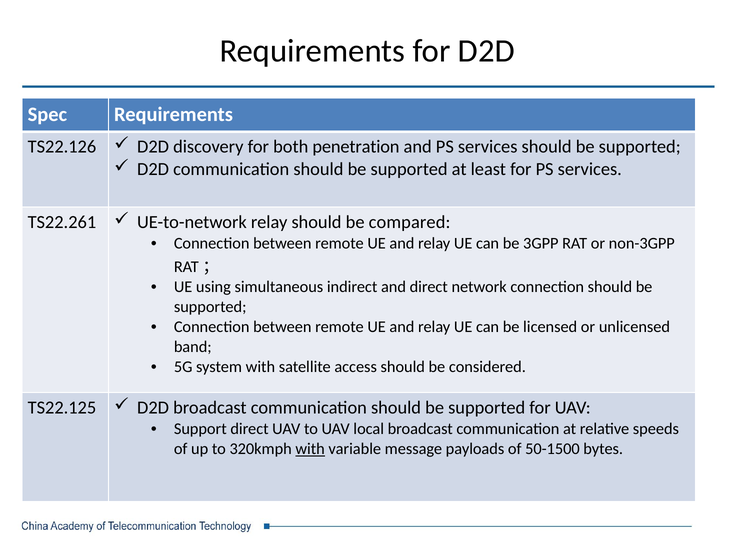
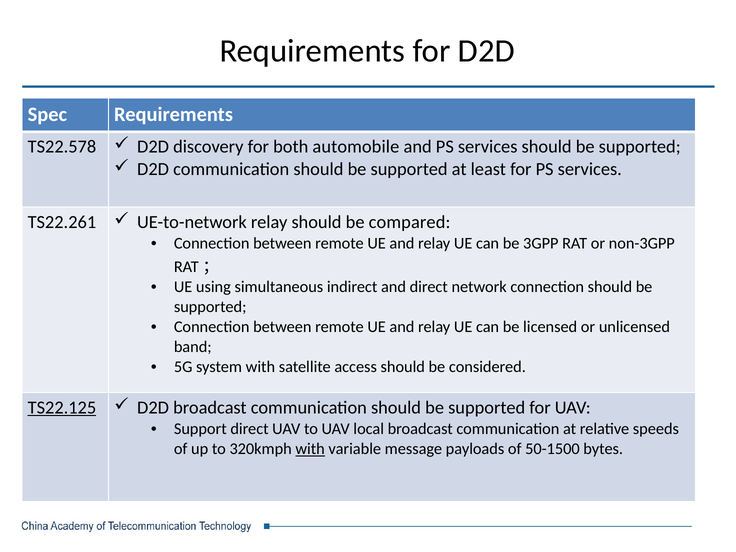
TS22.126: TS22.126 -> TS22.578
penetration: penetration -> automobile
TS22.125 underline: none -> present
